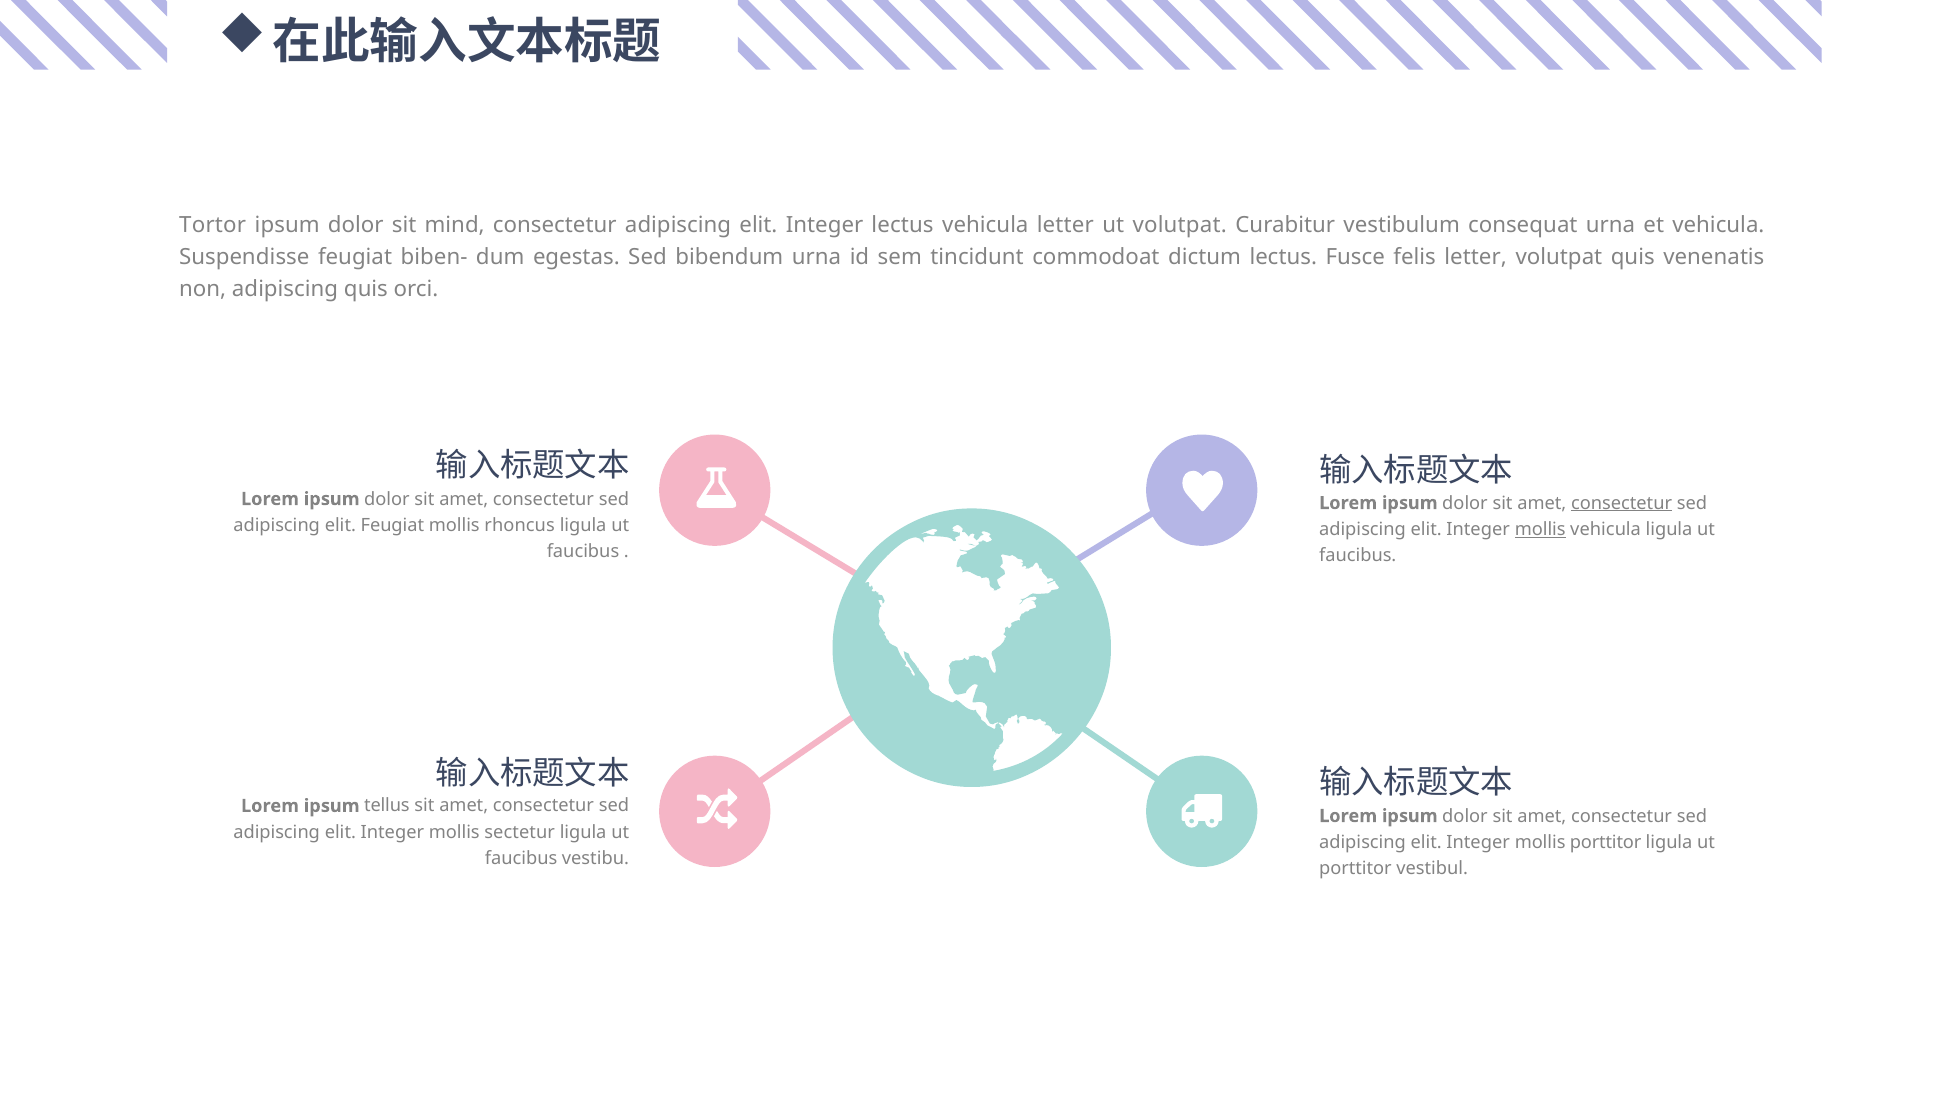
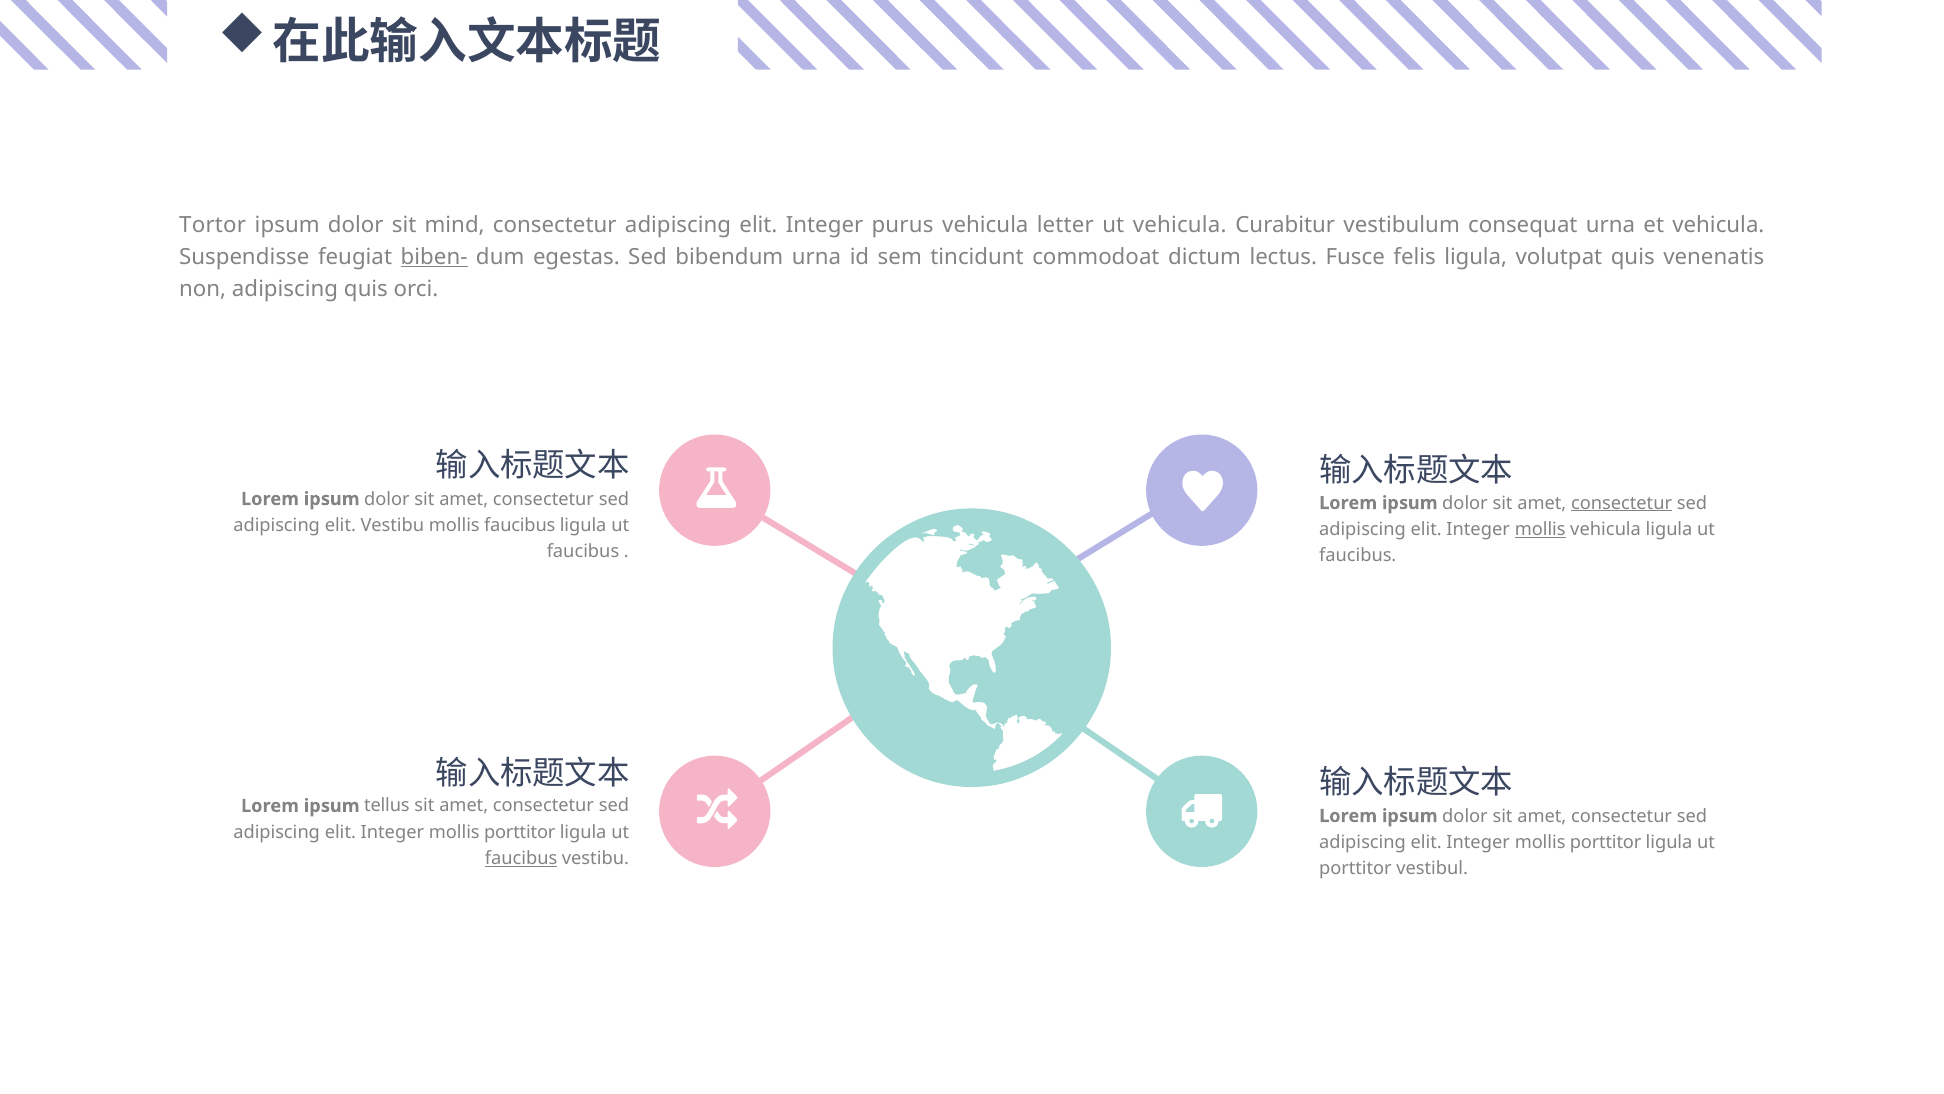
Integer lectus: lectus -> purus
ut volutpat: volutpat -> vehicula
biben- underline: none -> present
felis letter: letter -> ligula
elit Feugiat: Feugiat -> Vestibu
mollis rhoncus: rhoncus -> faucibus
sectetur at (520, 832): sectetur -> porttitor
faucibus at (521, 858) underline: none -> present
